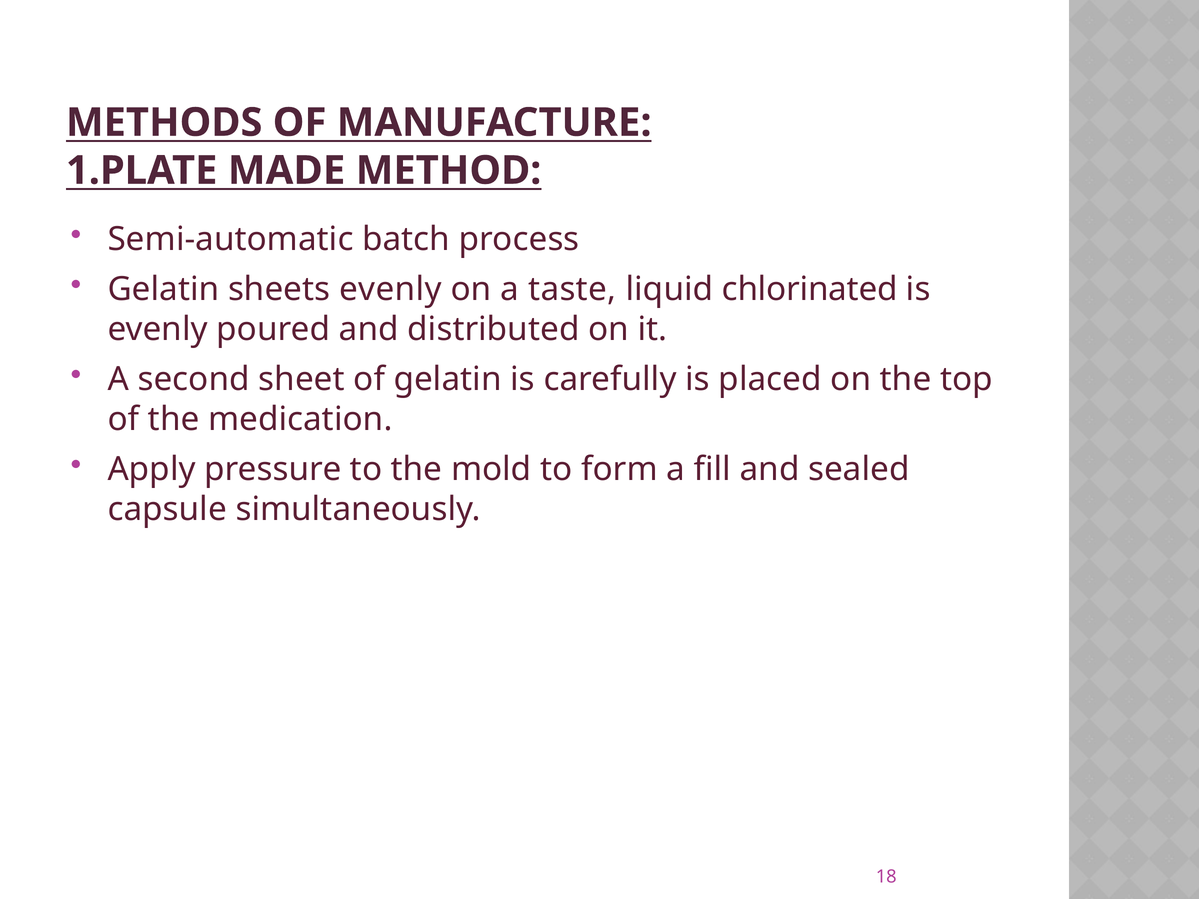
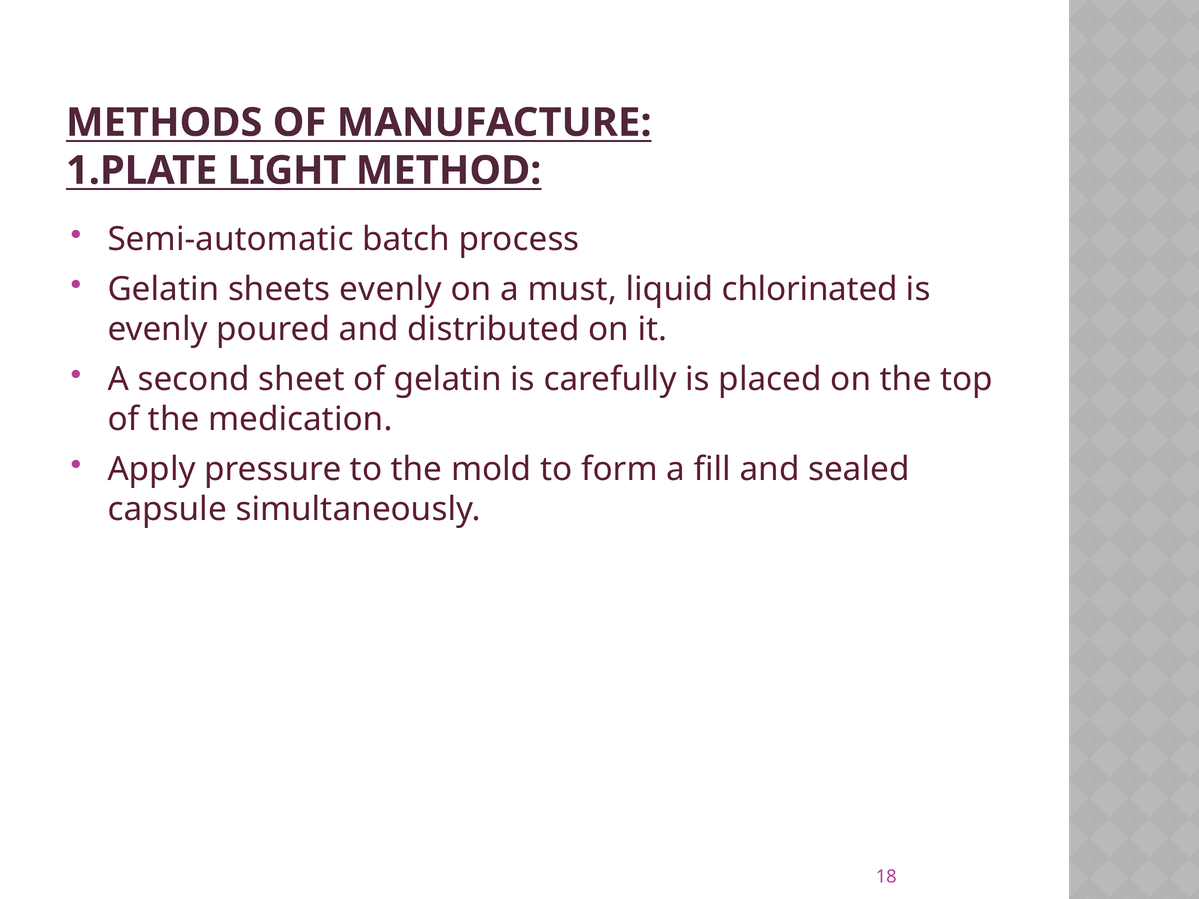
MADE: MADE -> LIGHT
taste: taste -> must
